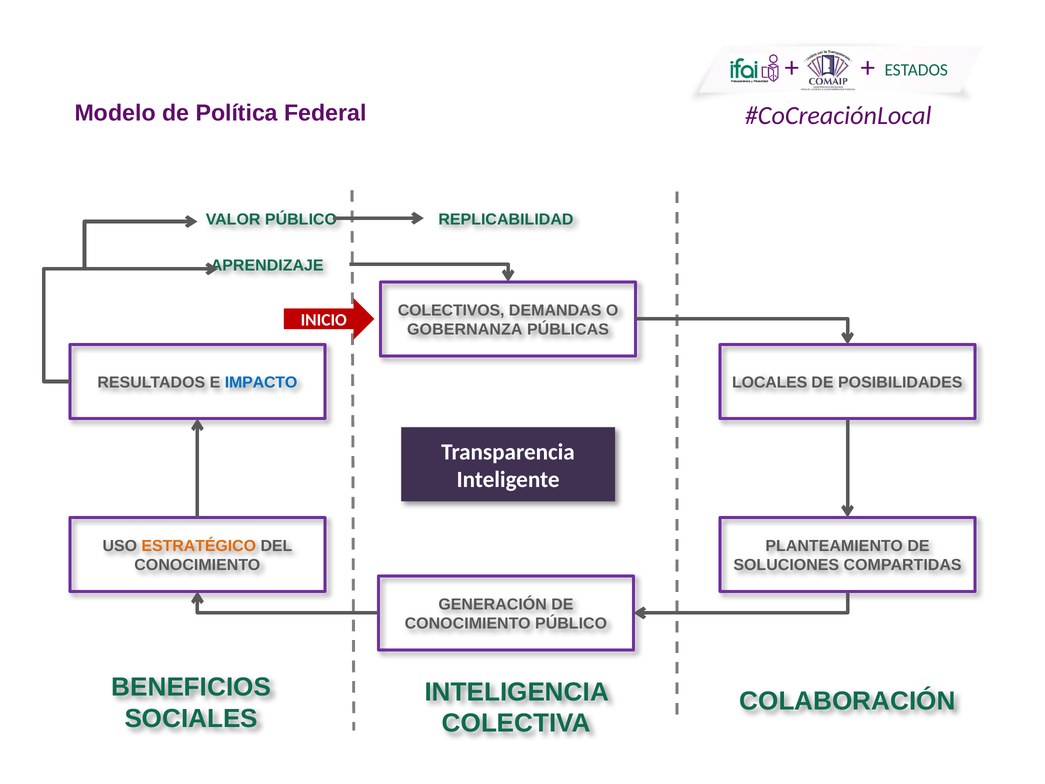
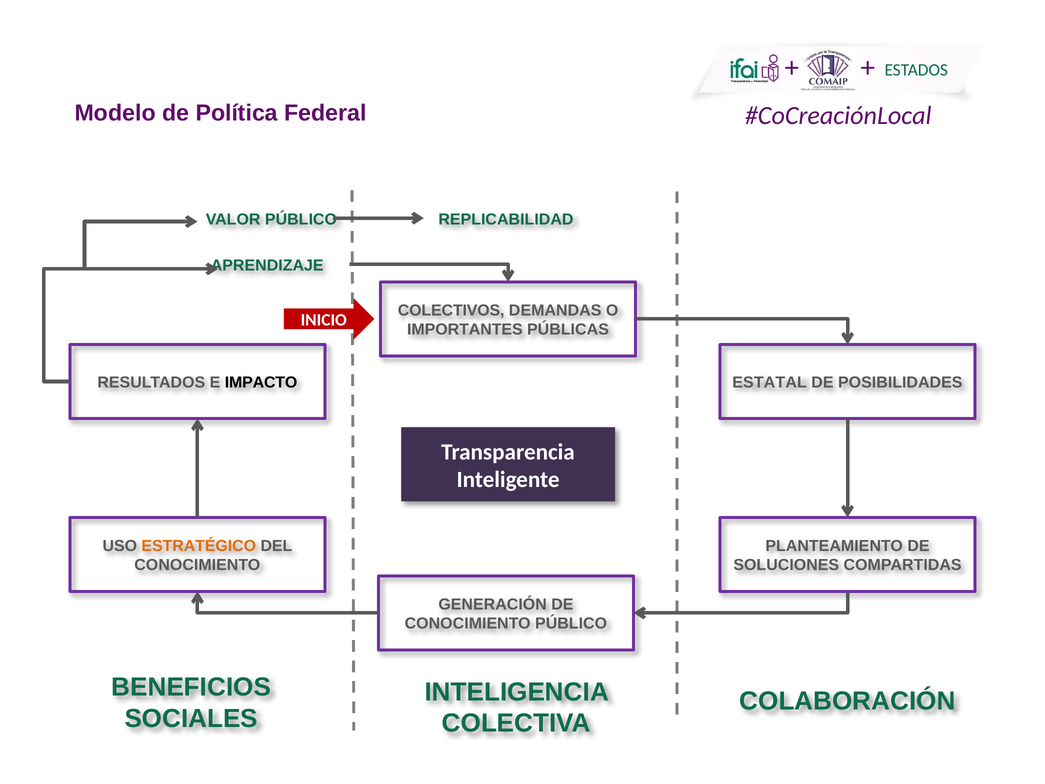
GOBERNANZA: GOBERNANZA -> IMPORTANTES
IMPACTO colour: blue -> black
LOCALES: LOCALES -> ESTATAL
